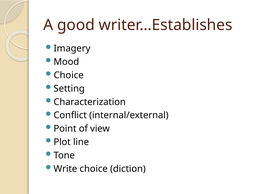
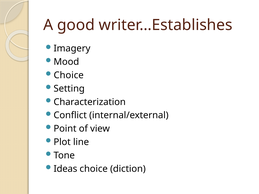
Write: Write -> Ideas
